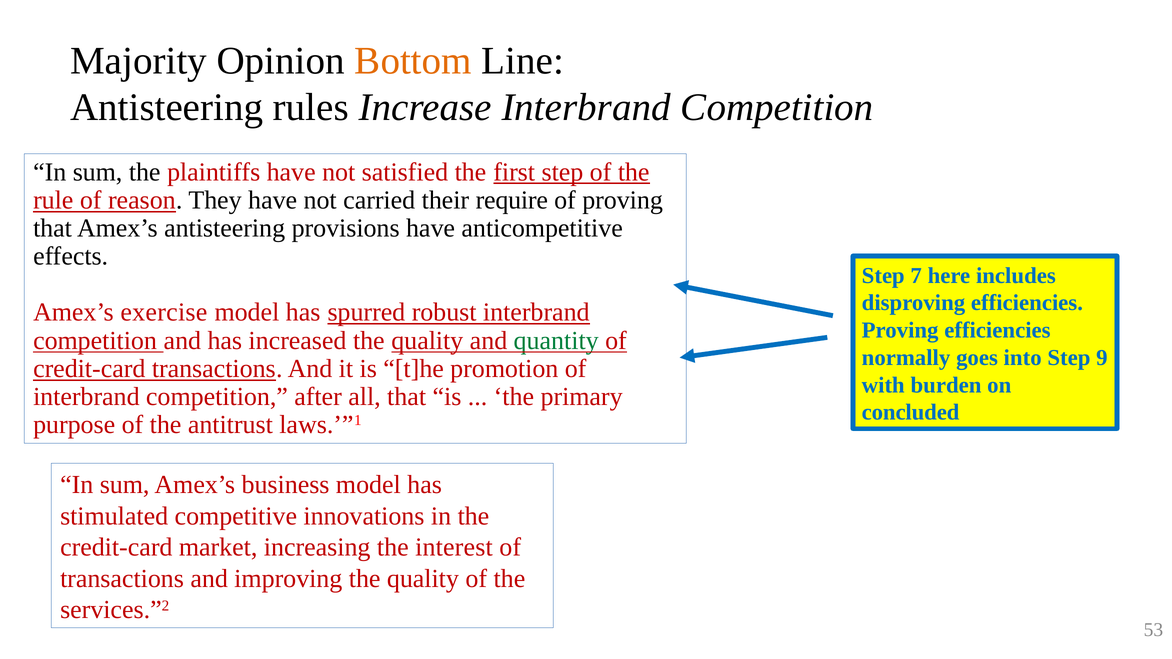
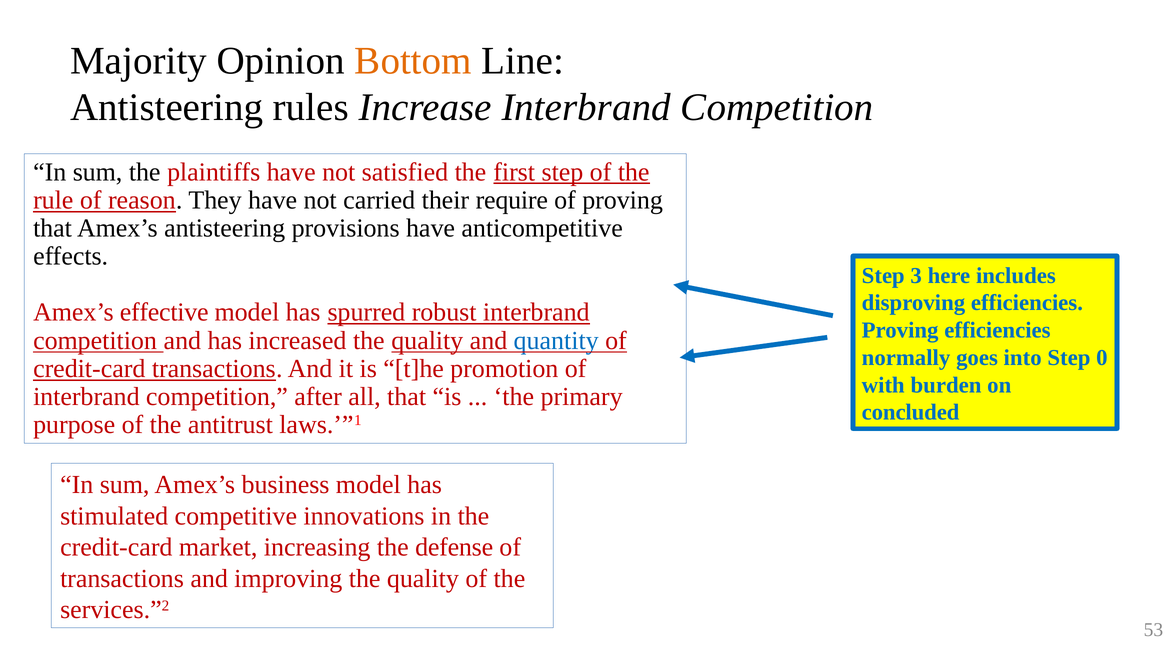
7: 7 -> 3
exercise: exercise -> effective
quantity colour: green -> blue
9: 9 -> 0
interest: interest -> defense
